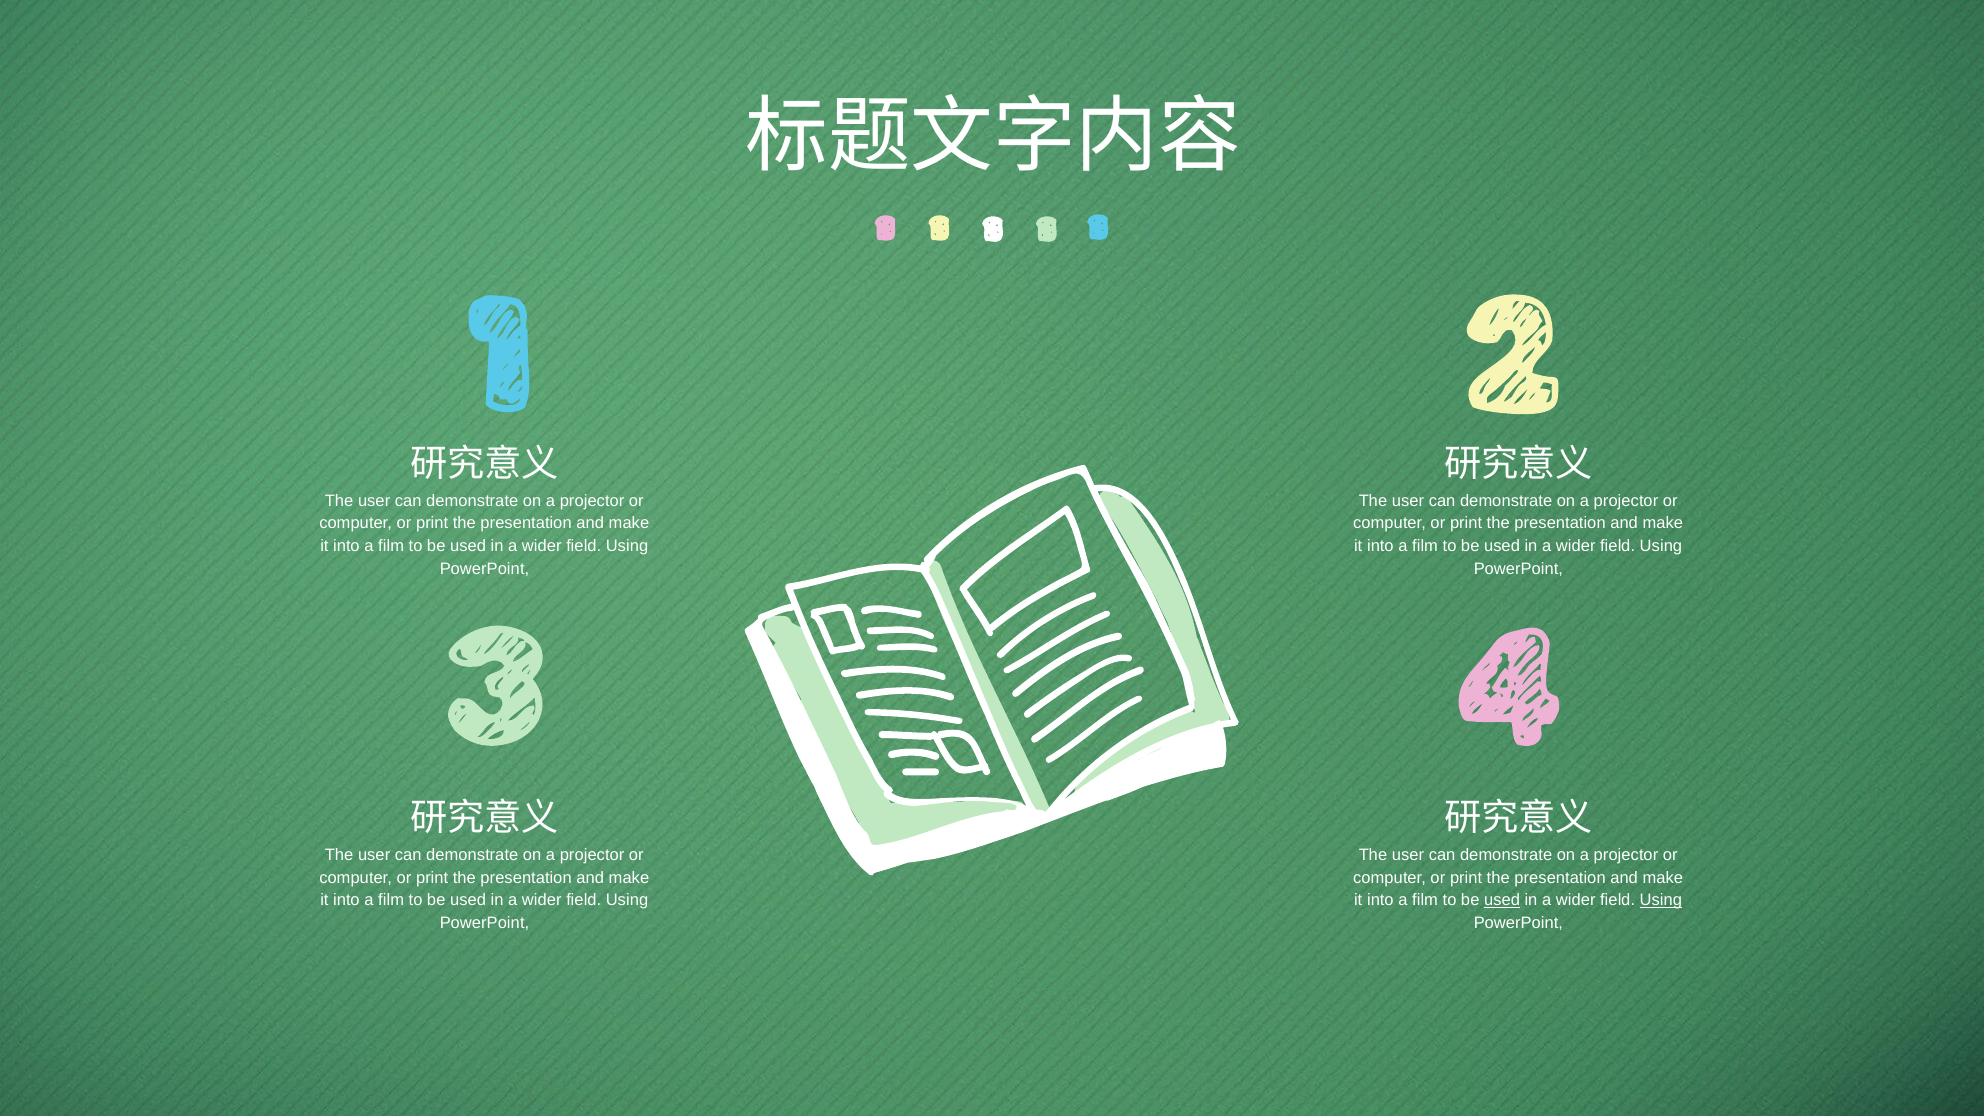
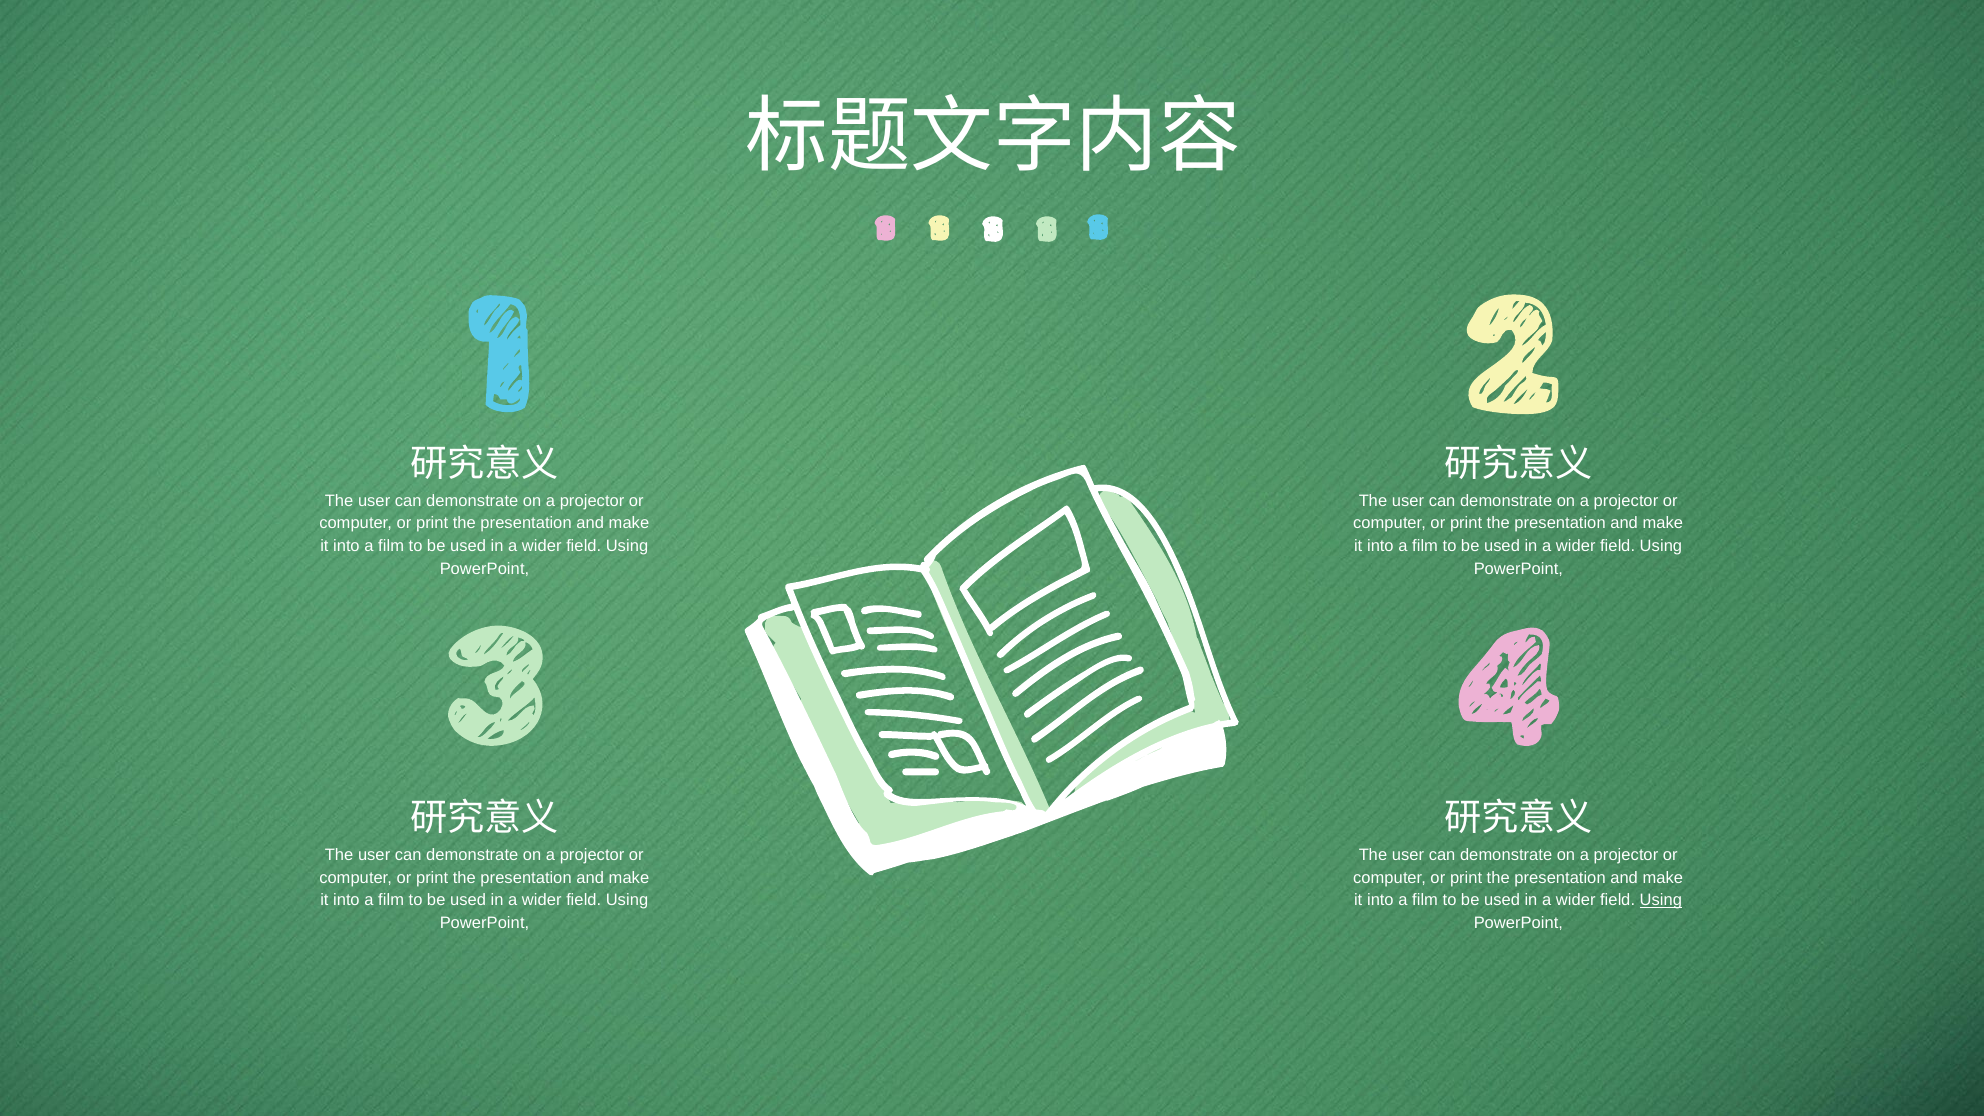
used at (1502, 900) underline: present -> none
